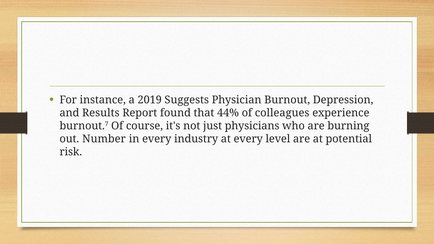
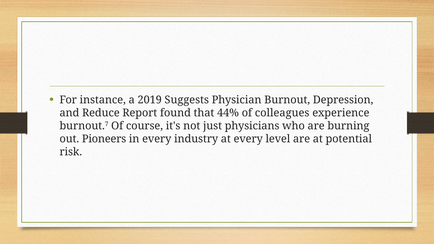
Results: Results -> Reduce
Number: Number -> Pioneers
